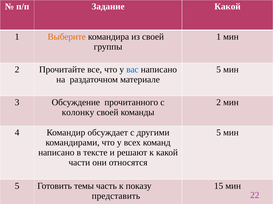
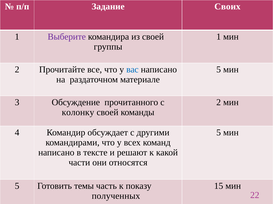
Задание Какой: Какой -> Своих
Выберите colour: orange -> purple
представить: представить -> полученных
